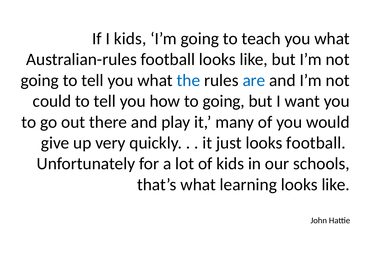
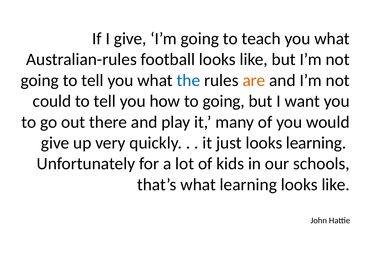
I kids: kids -> give
are colour: blue -> orange
looks football: football -> learning
